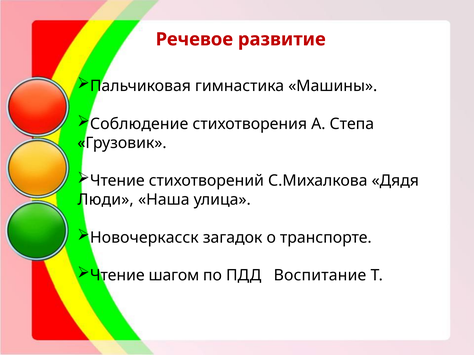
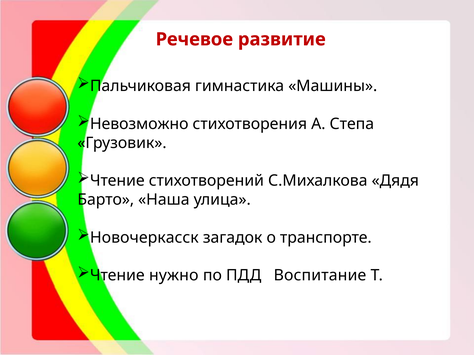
Соблюдение: Соблюдение -> Невозможно
Люди: Люди -> Барто
шагом: шагом -> нужно
